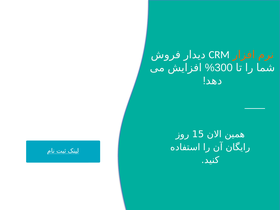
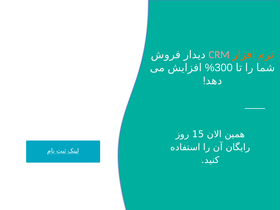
CRM colour: white -> pink
